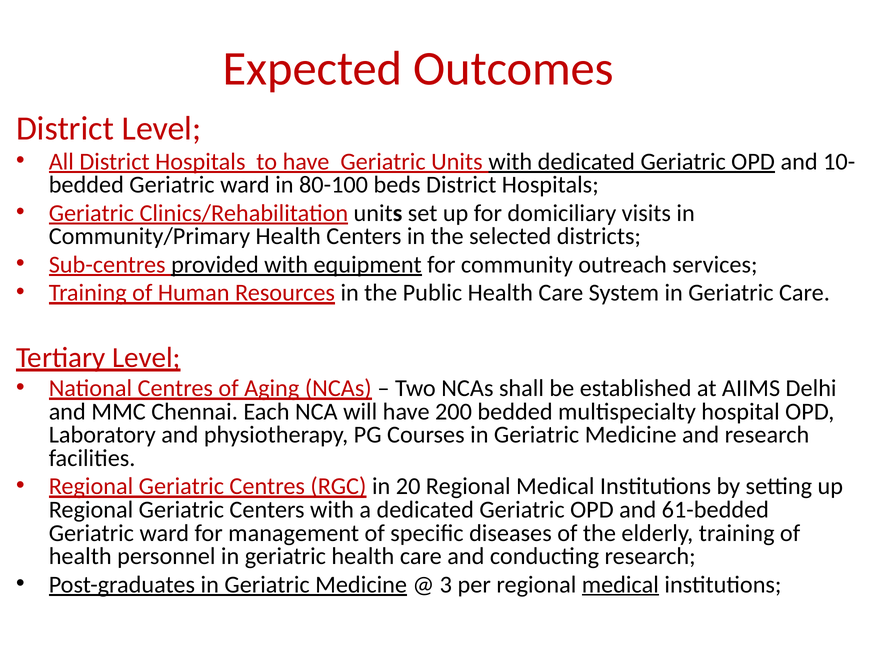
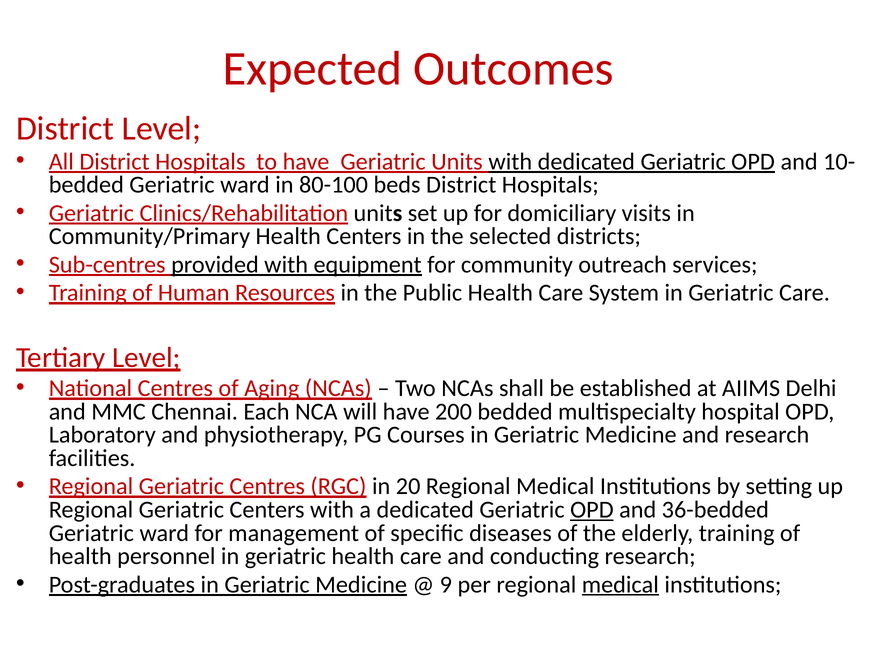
OPD at (592, 510) underline: none -> present
61-bedded: 61-bedded -> 36-bedded
3: 3 -> 9
